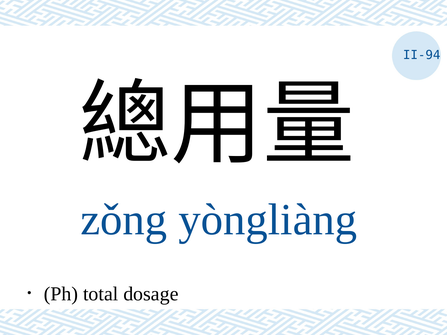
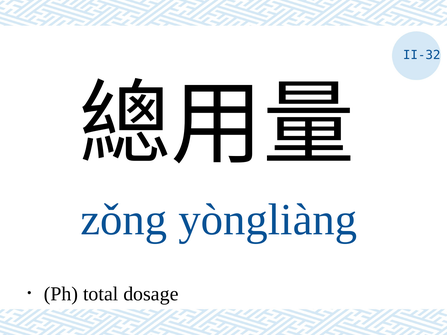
II-94: II-94 -> II-32
